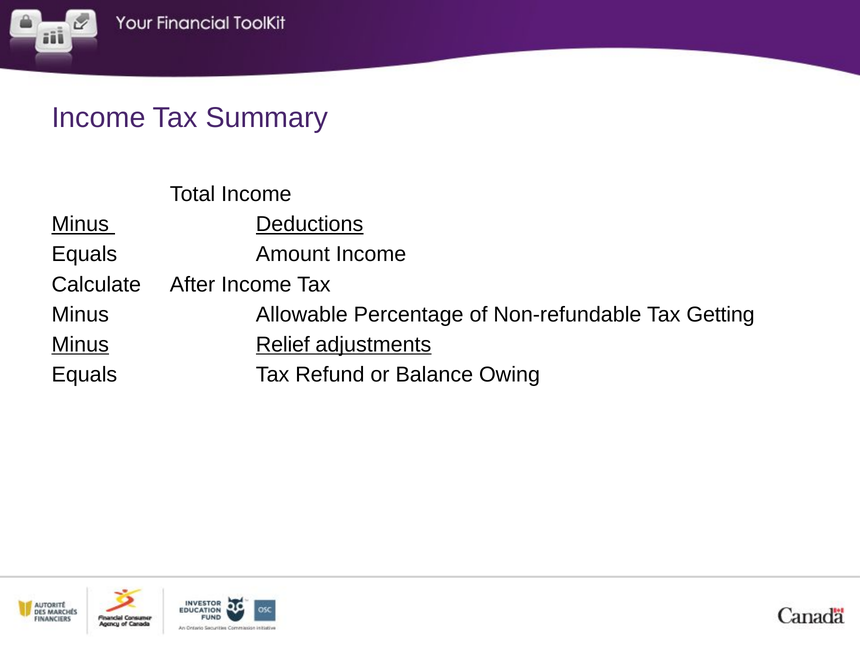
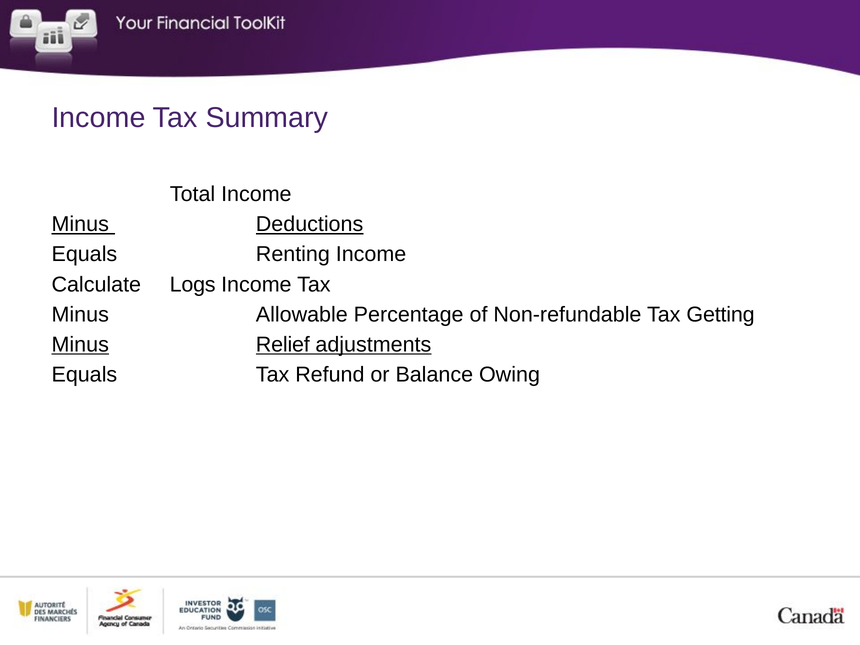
Amount: Amount -> Renting
After: After -> Logs
